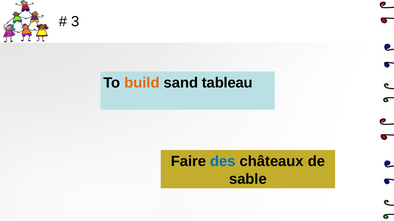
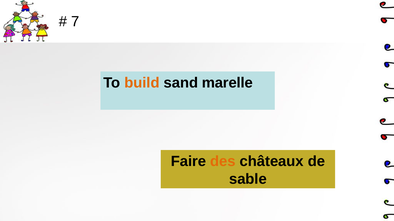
3: 3 -> 7
tableau: tableau -> marelle
des colour: blue -> orange
